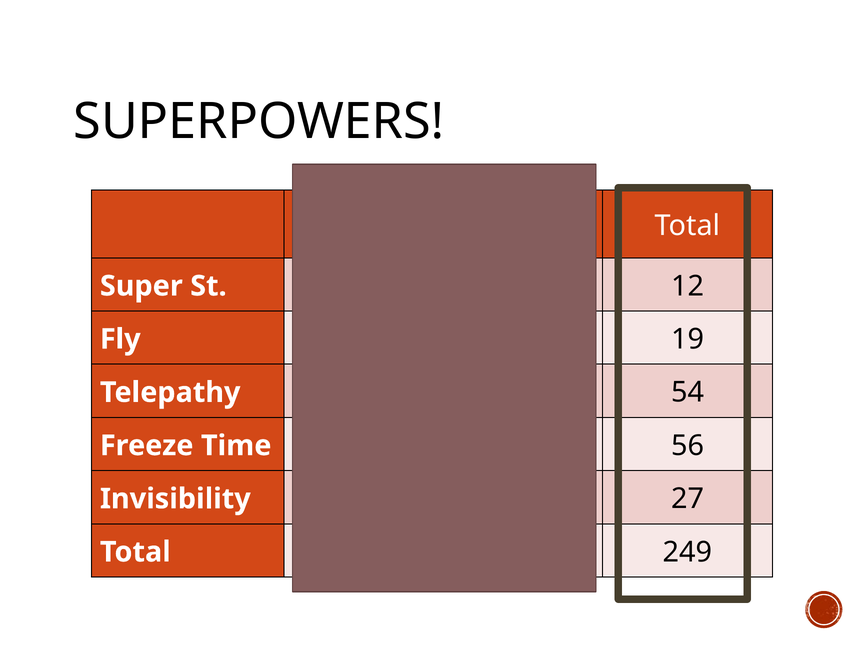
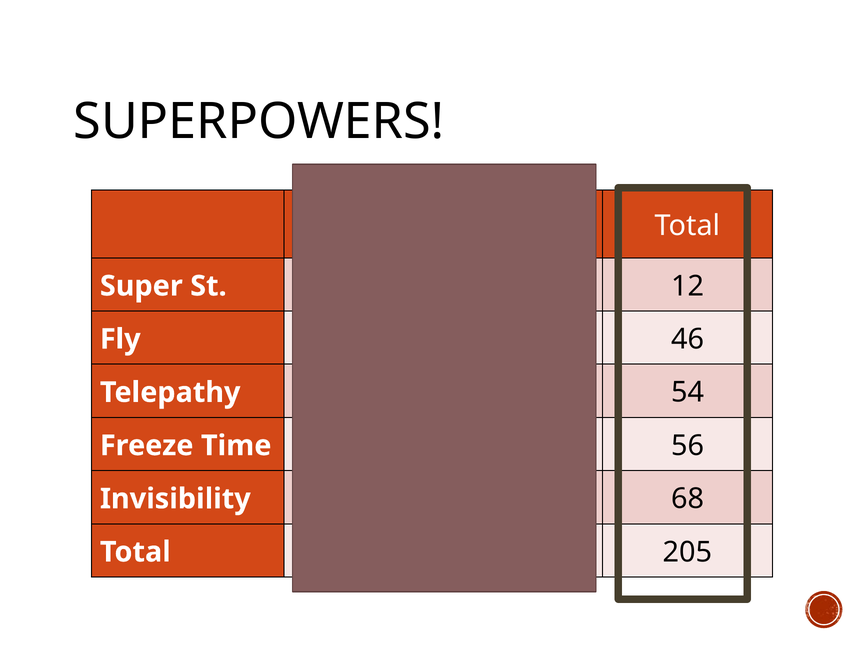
19 at (688, 339): 19 -> 46
27: 27 -> 68
249: 249 -> 205
